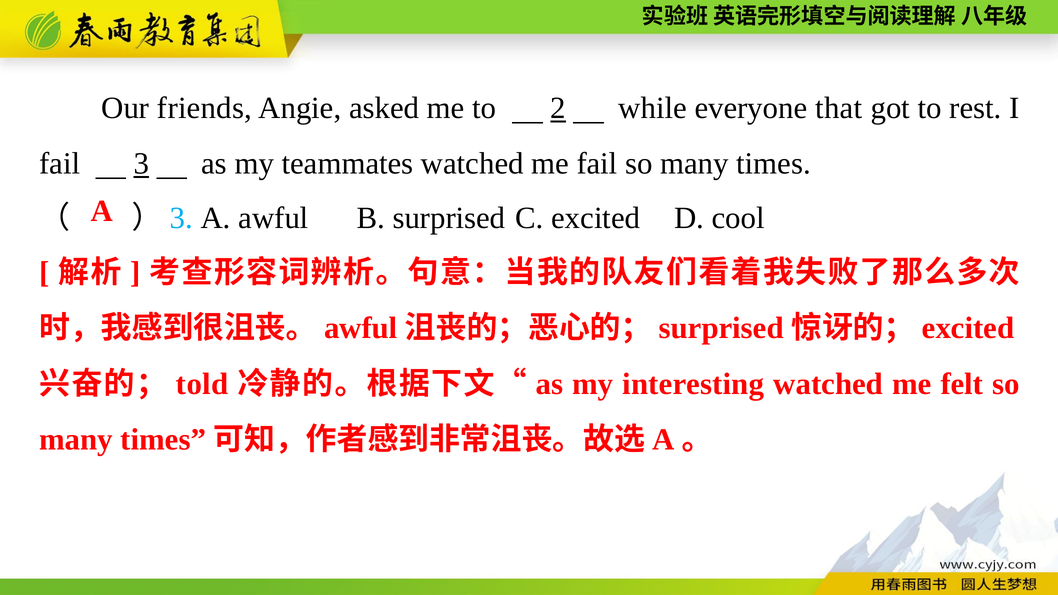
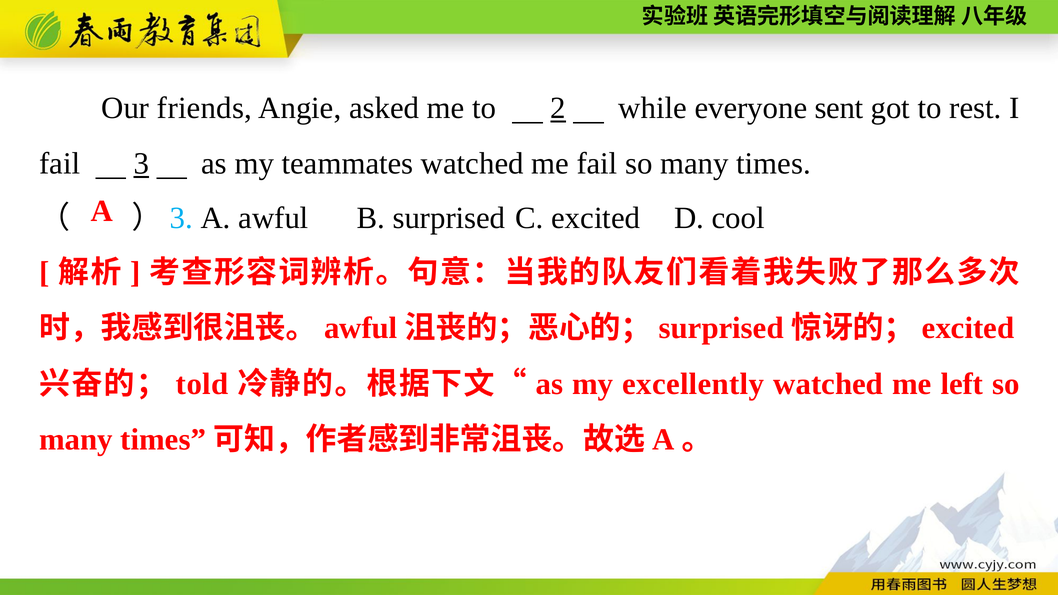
that: that -> sent
interesting: interesting -> excellently
felt: felt -> left
